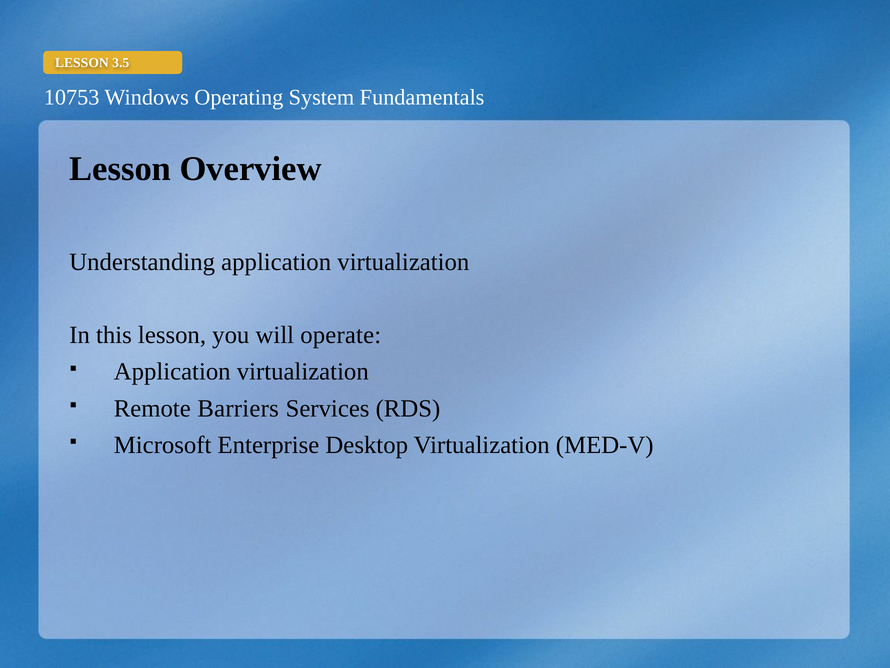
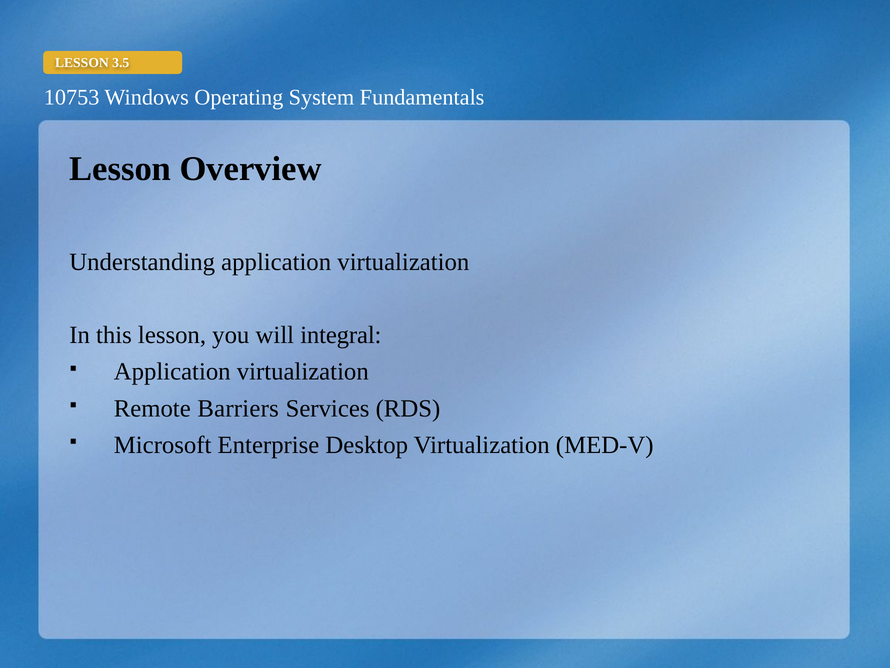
operate: operate -> integral
